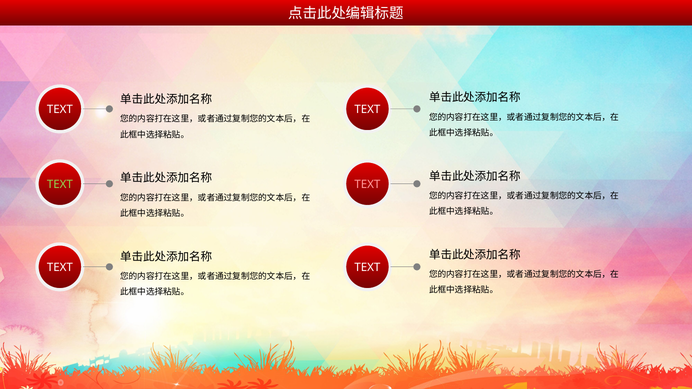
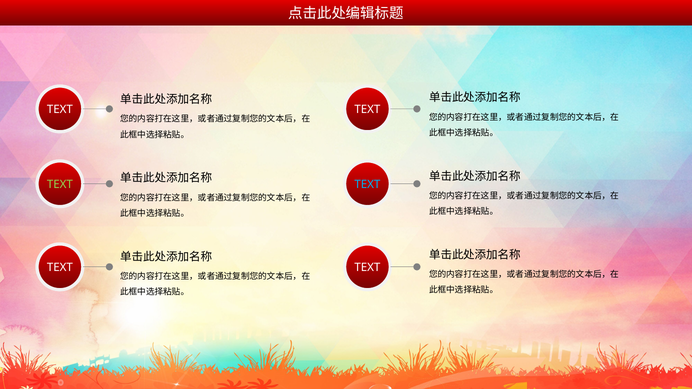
TEXT at (367, 185) colour: pink -> light blue
